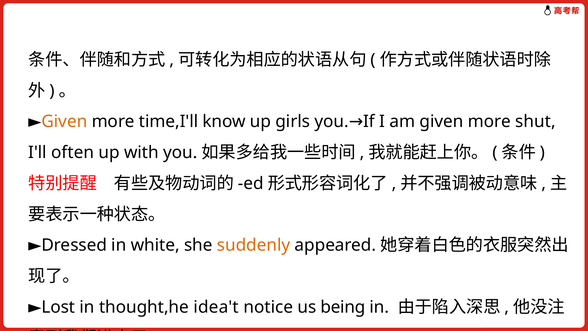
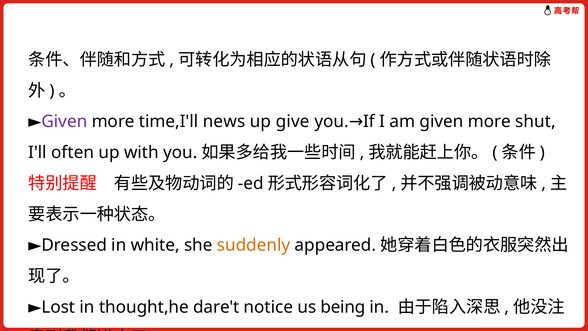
Given at (64, 122) colour: orange -> purple
know: know -> news
girls: girls -> give
idea't: idea't -> dare't
